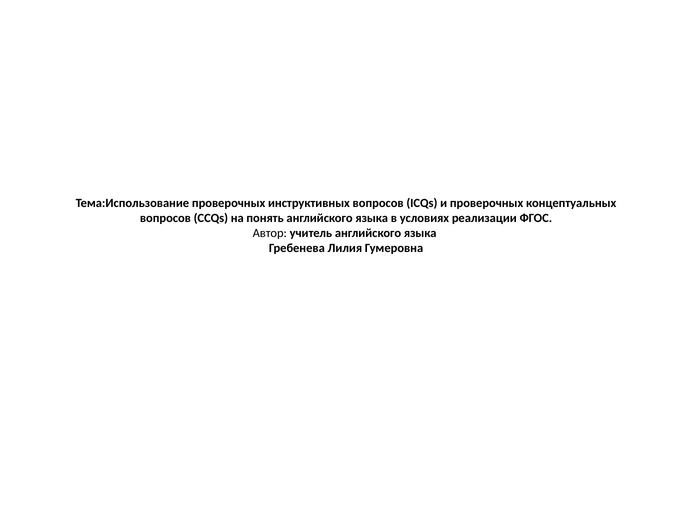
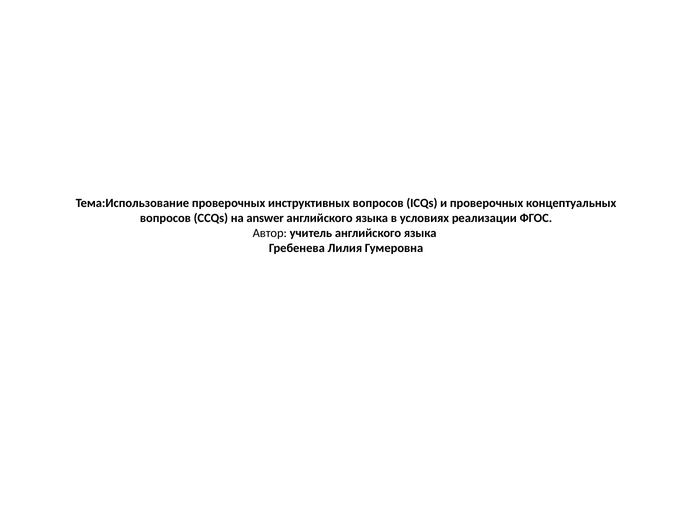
понять: понять -> answer
